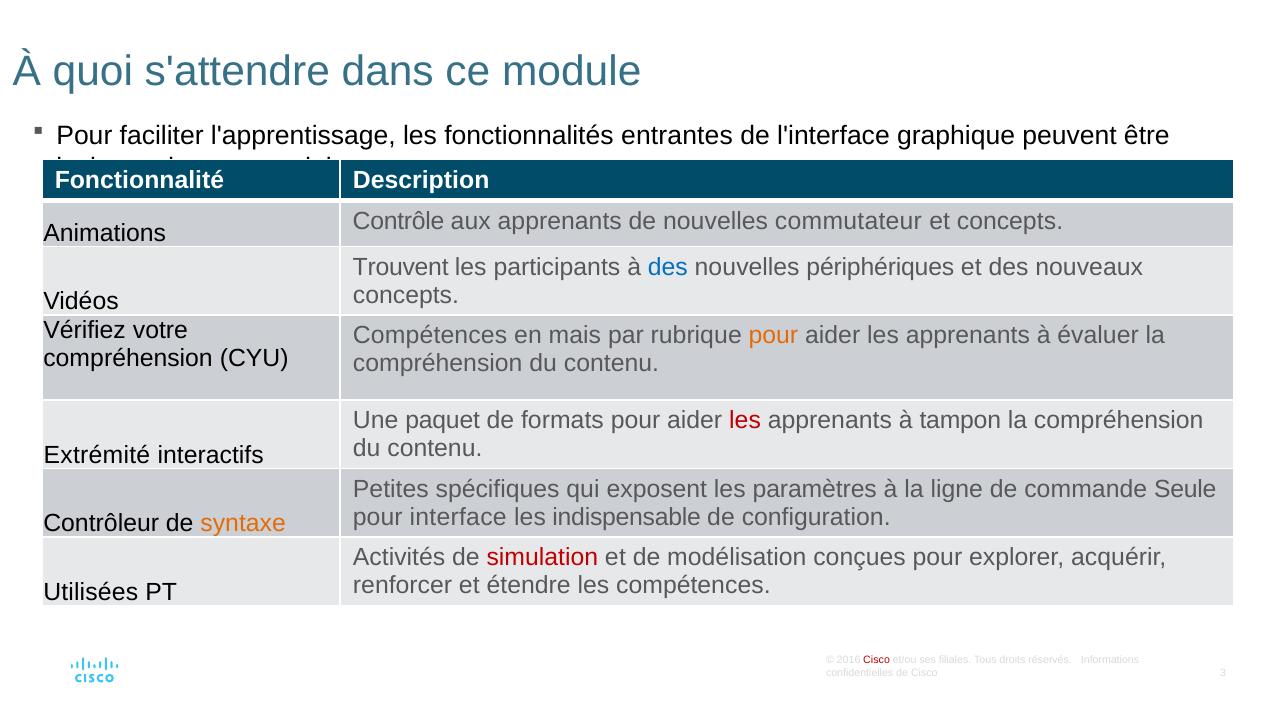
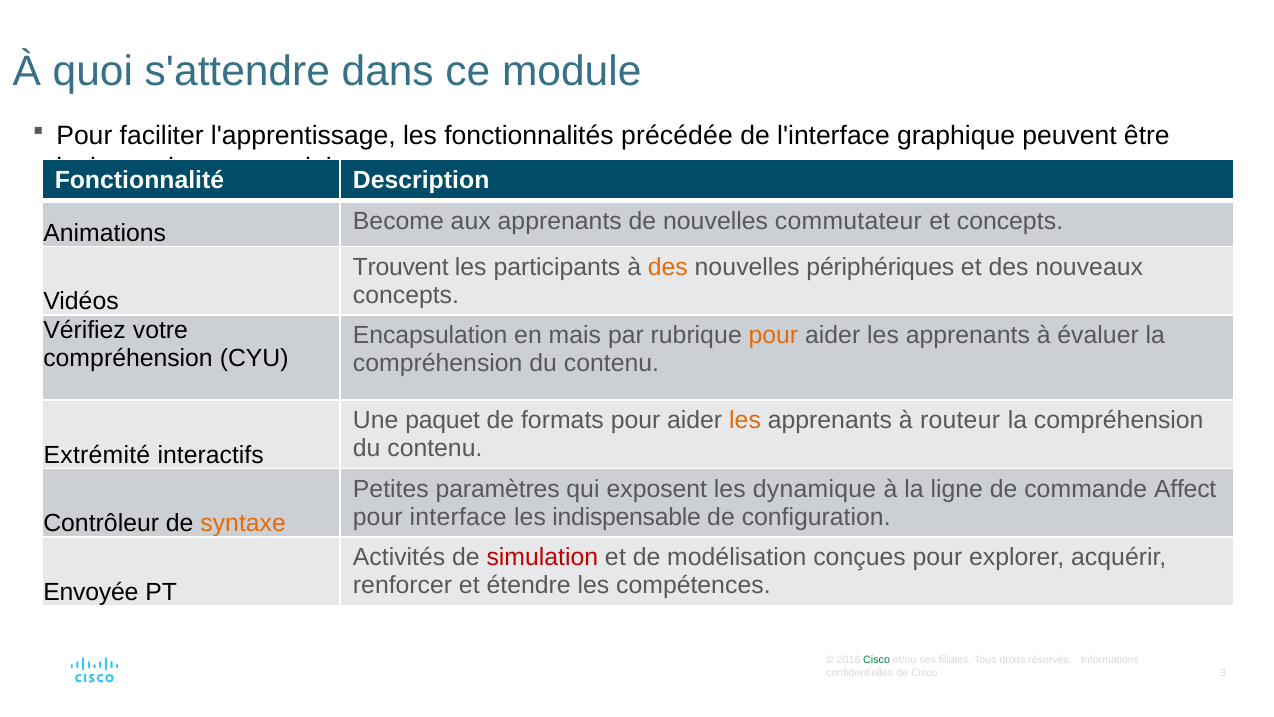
entrantes: entrantes -> précédée
Contrôle: Contrôle -> Become
des at (668, 267) colour: blue -> orange
Compétences at (430, 336): Compétences -> Encapsulation
les at (745, 420) colour: red -> orange
tampon: tampon -> routeur
spécifiques: spécifiques -> paramètres
paramètres: paramètres -> dynamique
Seule: Seule -> Affect
Utilisées: Utilisées -> Envoyée
Cisco at (877, 659) colour: red -> green
